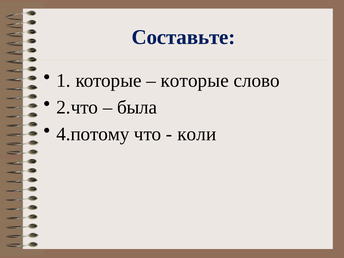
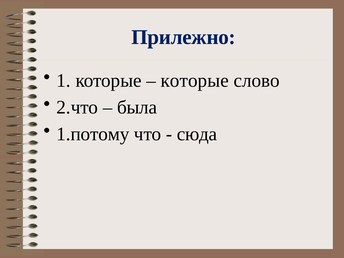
Составьте: Составьте -> Прилежно
4.потому: 4.потому -> 1.потому
коли: коли -> сюда
